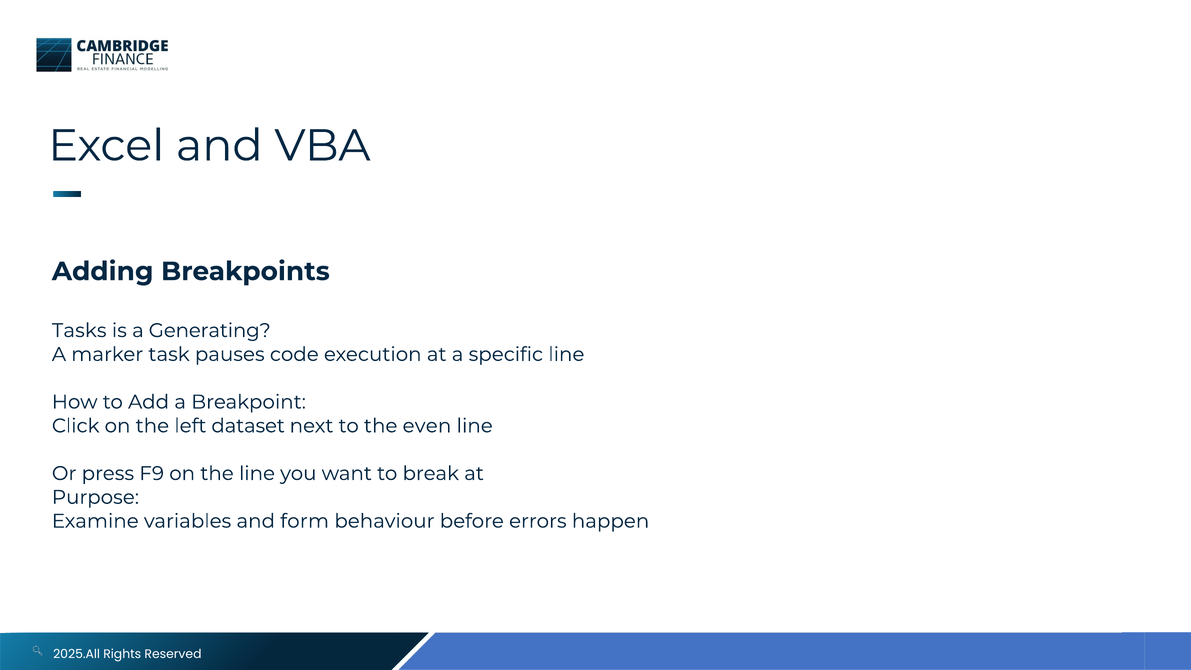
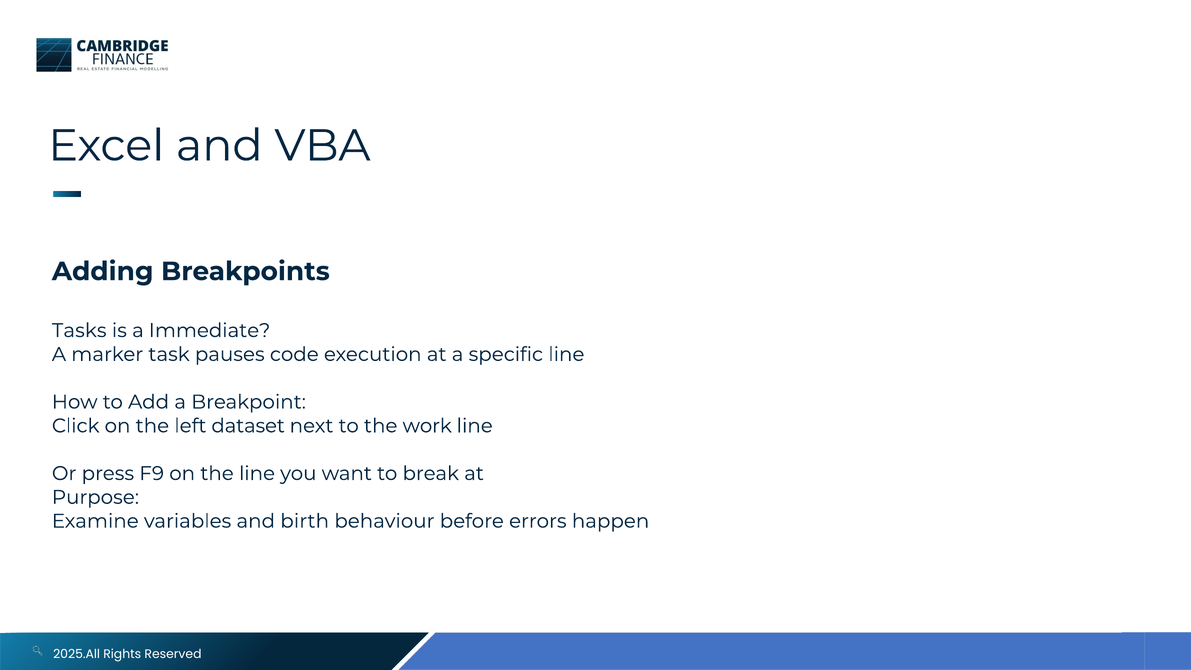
Generating: Generating -> Immediate
even: even -> work
form: form -> birth
